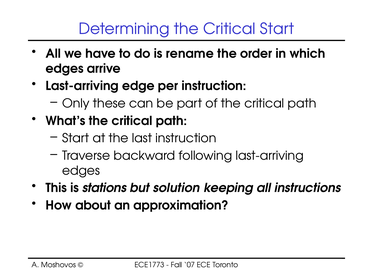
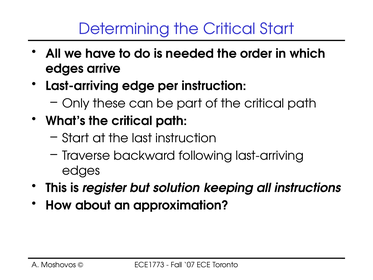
rename: rename -> needed
stations: stations -> register
